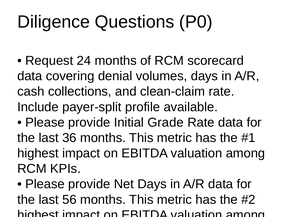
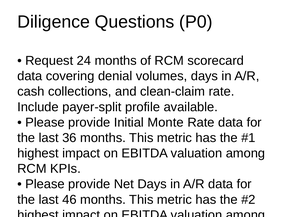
Grade: Grade -> Monte
56: 56 -> 46
